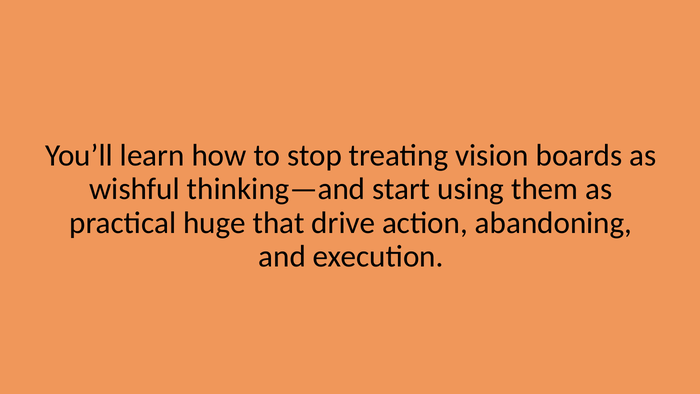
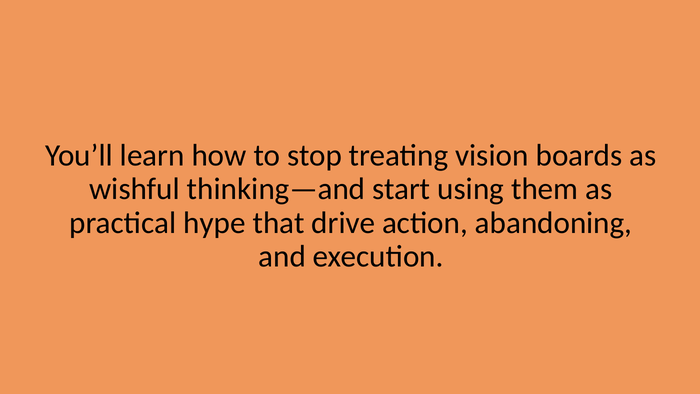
huge: huge -> hype
